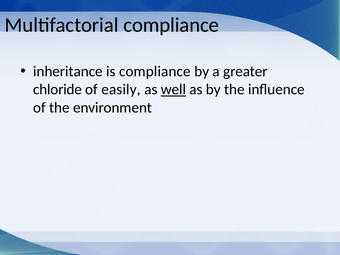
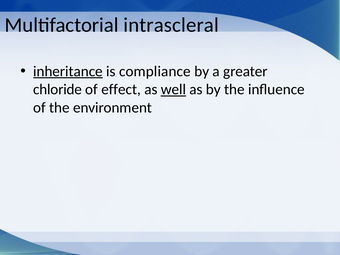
Multifactorial compliance: compliance -> intrascleral
inheritance underline: none -> present
easily: easily -> effect
